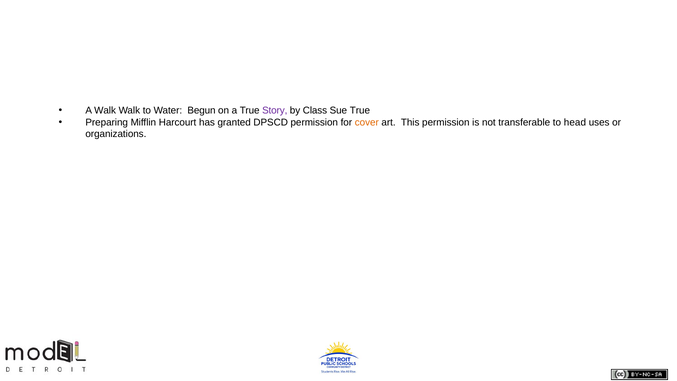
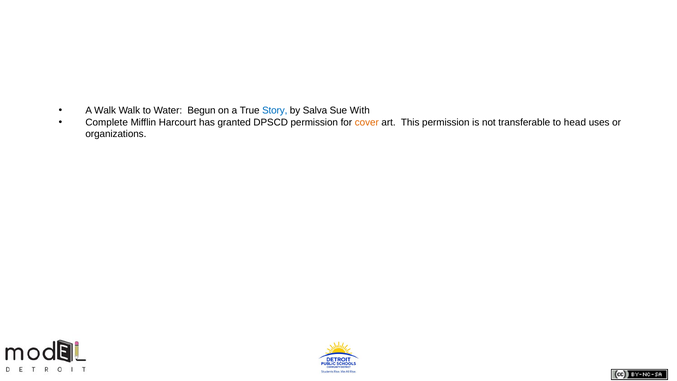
Story colour: purple -> blue
Class: Class -> Salva
Sue True: True -> With
Preparing: Preparing -> Complete
